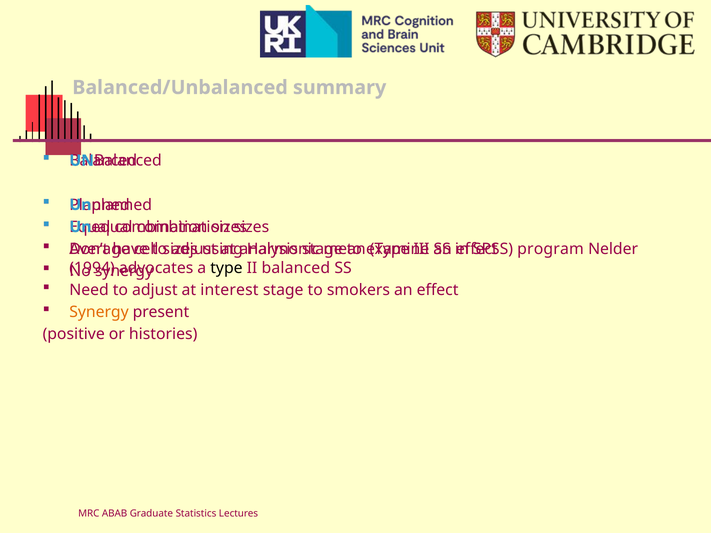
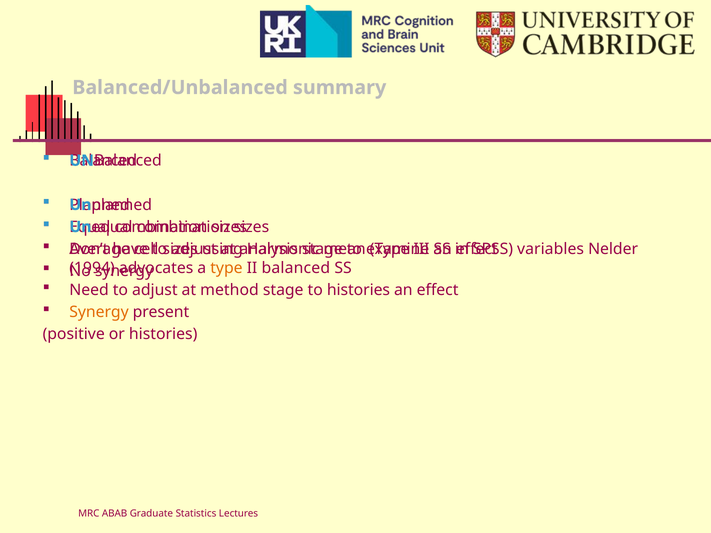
program: program -> variables
type at (226, 268) colour: black -> orange
interest: interest -> method
to smokers: smokers -> histories
